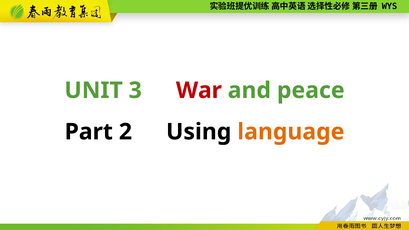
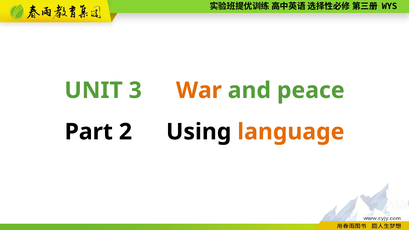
War colour: red -> orange
